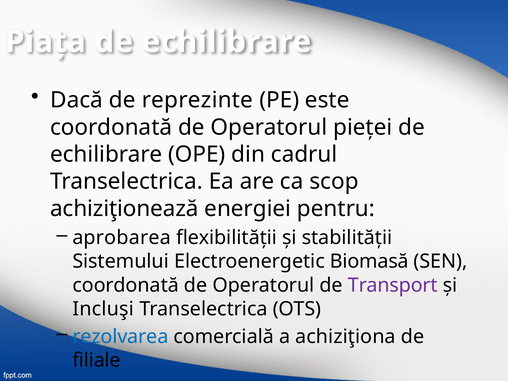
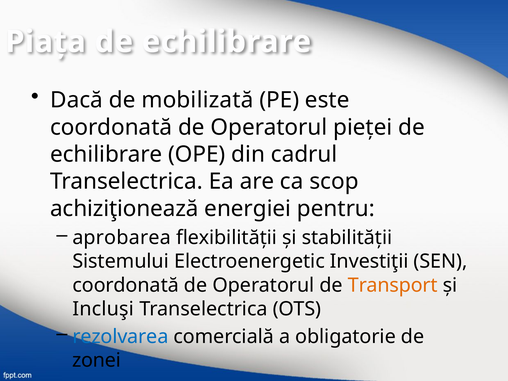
reprezinte: reprezinte -> mobilizată
Biomasă: Biomasă -> Investiţii
Transport colour: purple -> orange
achiziţiona: achiziţiona -> obligatorie
filiale: filiale -> zonei
